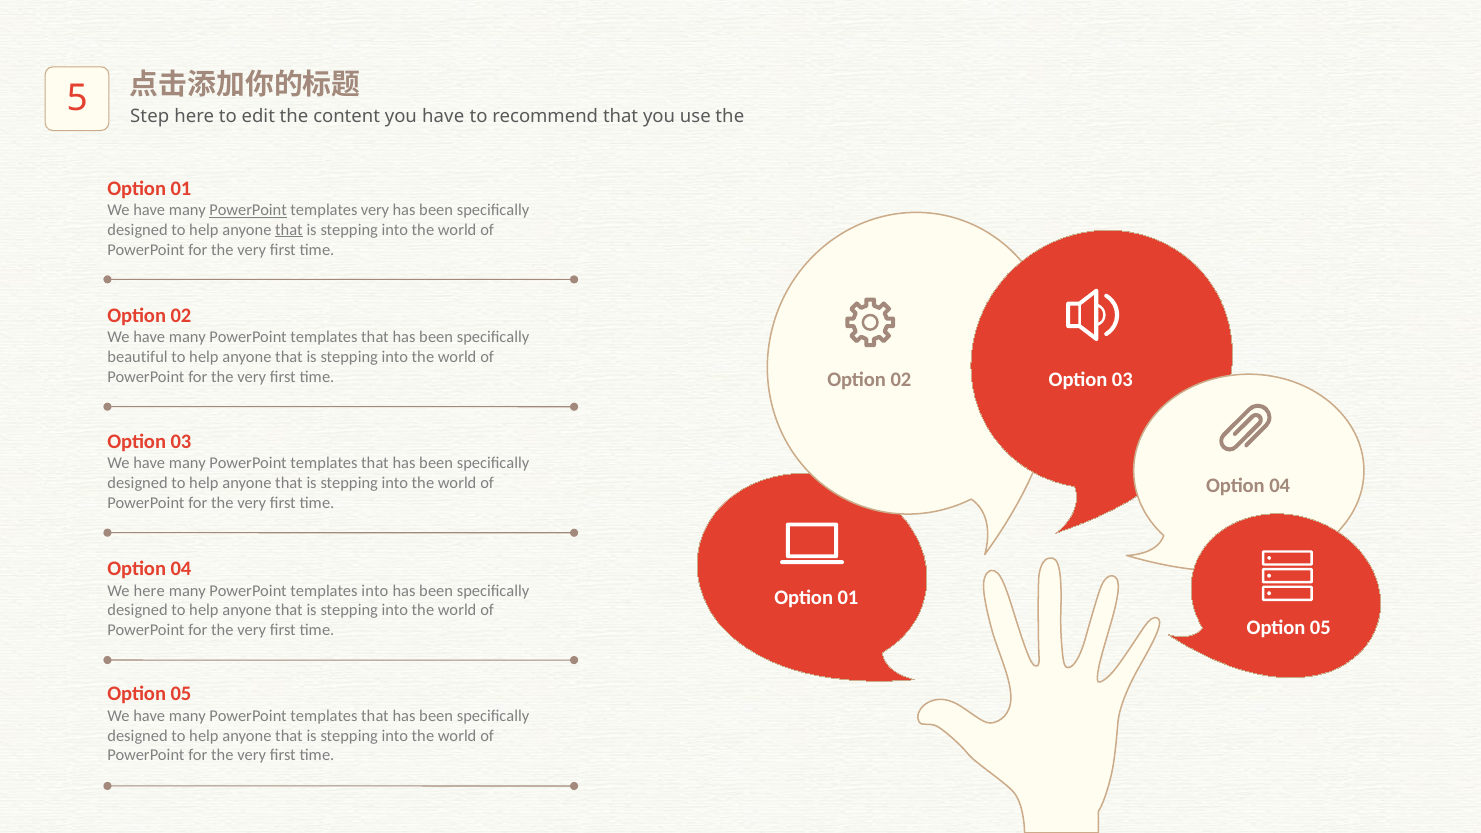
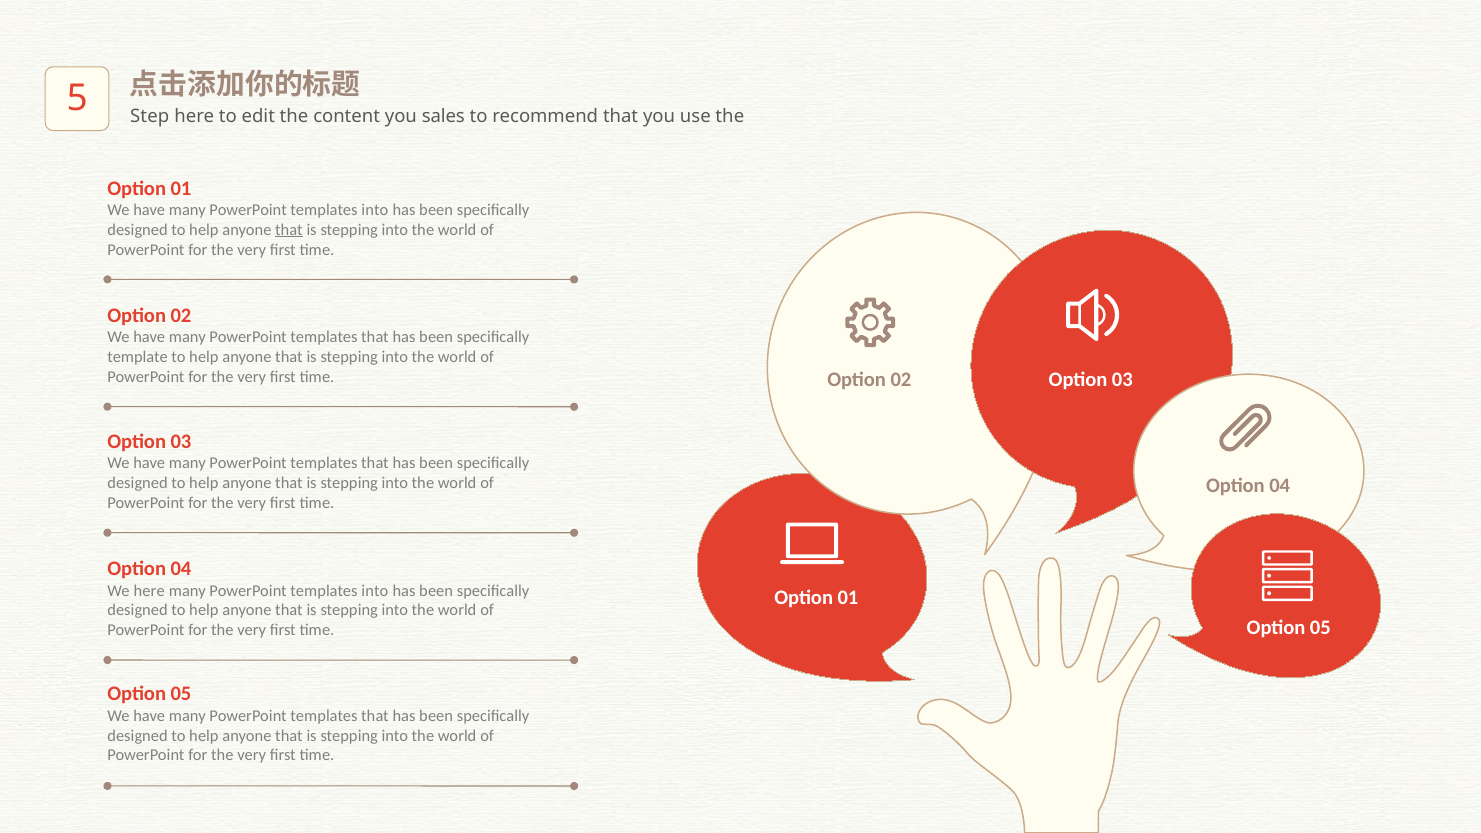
you have: have -> sales
PowerPoint at (248, 210) underline: present -> none
very at (375, 210): very -> into
beautiful: beautiful -> template
